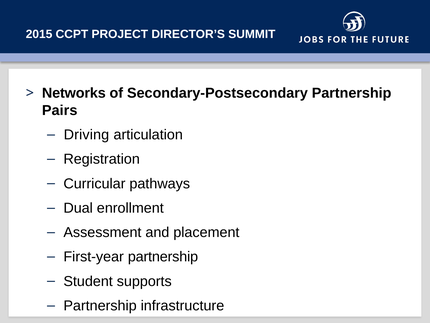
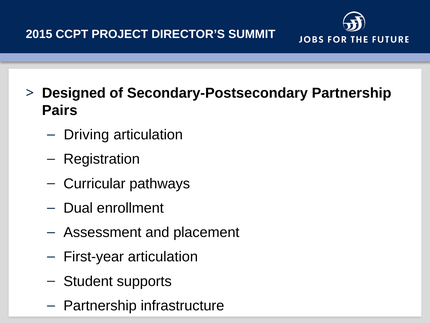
Networks: Networks -> Designed
First-year partnership: partnership -> articulation
